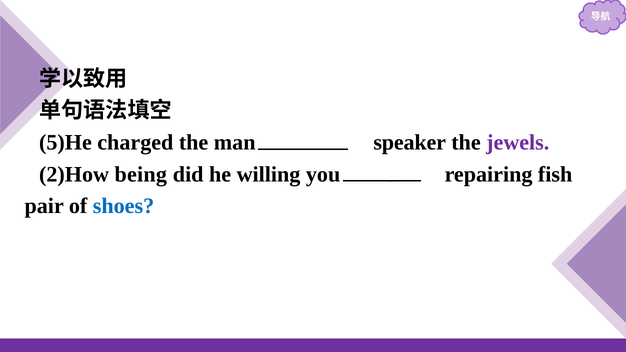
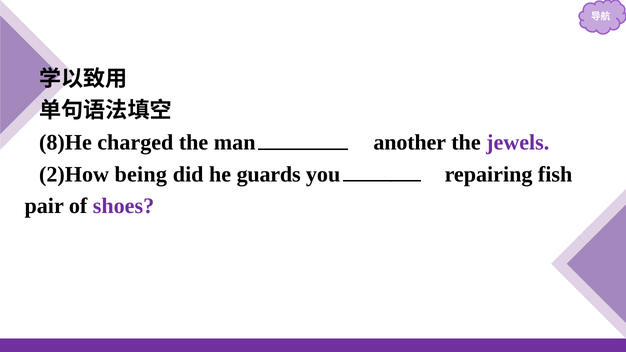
5)He: 5)He -> 8)He
speaker: speaker -> another
willing: willing -> guards
shoes colour: blue -> purple
